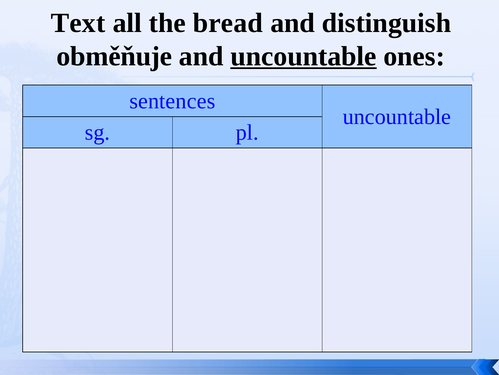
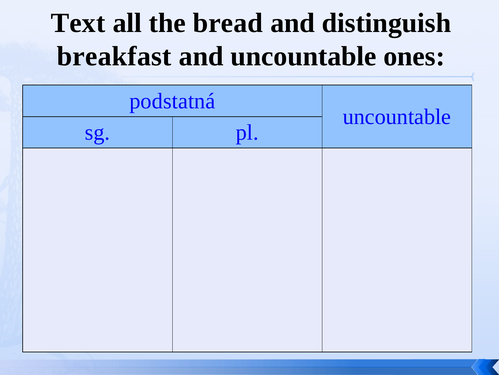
obměňuje: obměňuje -> breakfast
uncountable at (304, 56) underline: present -> none
sentences: sentences -> podstatná
